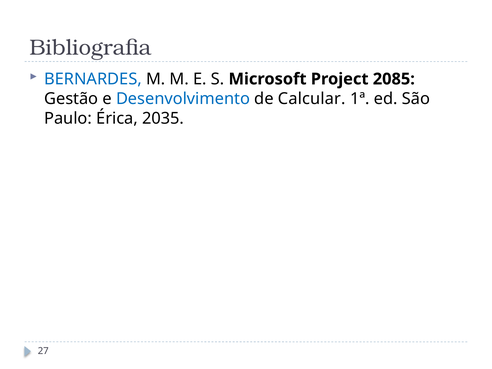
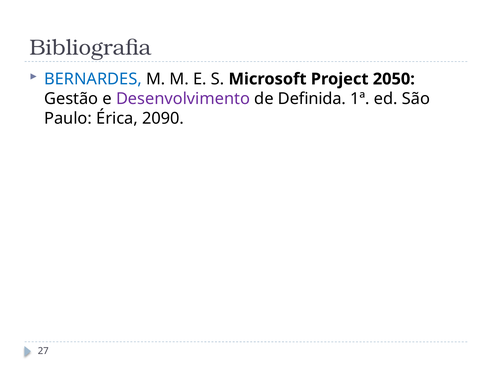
2085: 2085 -> 2050
Desenvolvimento colour: blue -> purple
Calcular: Calcular -> Definida
2035: 2035 -> 2090
